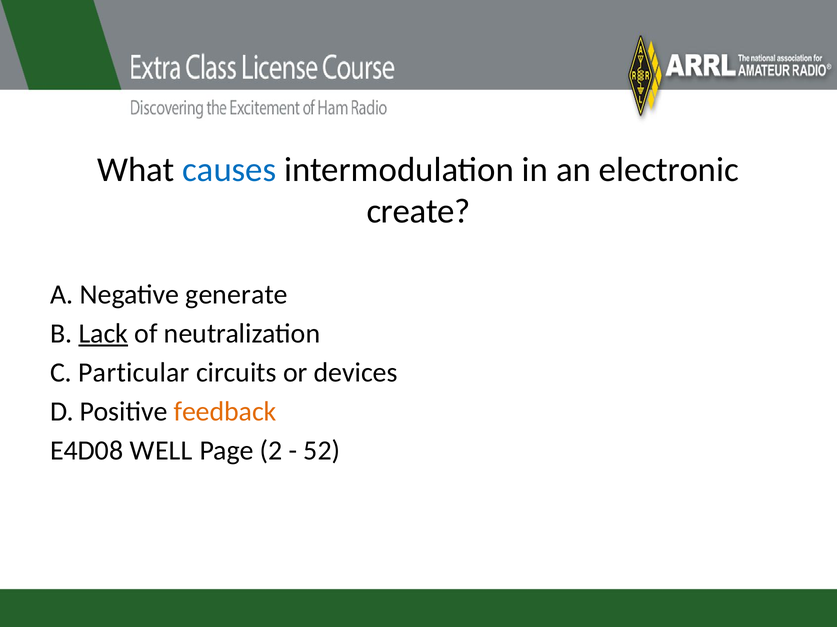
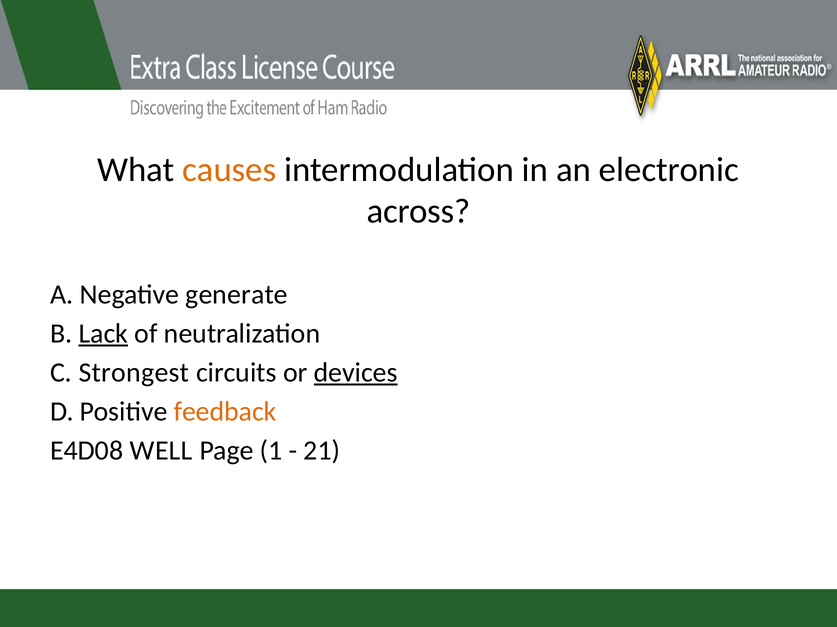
causes colour: blue -> orange
create: create -> across
Particular: Particular -> Strongest
devices underline: none -> present
2: 2 -> 1
52: 52 -> 21
